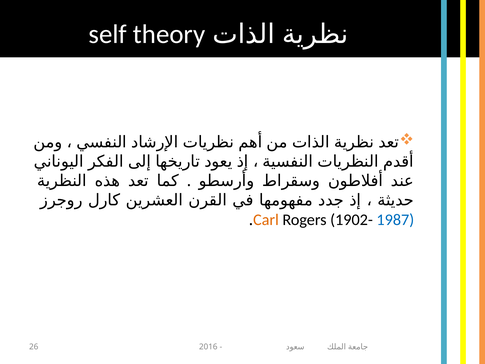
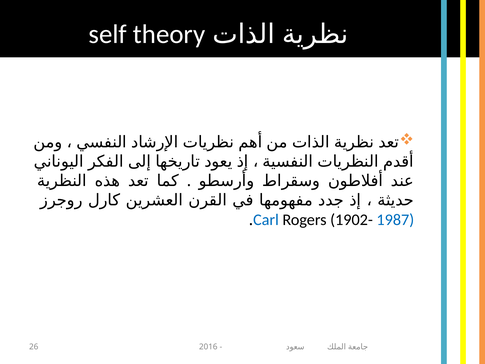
Carl colour: orange -> blue
